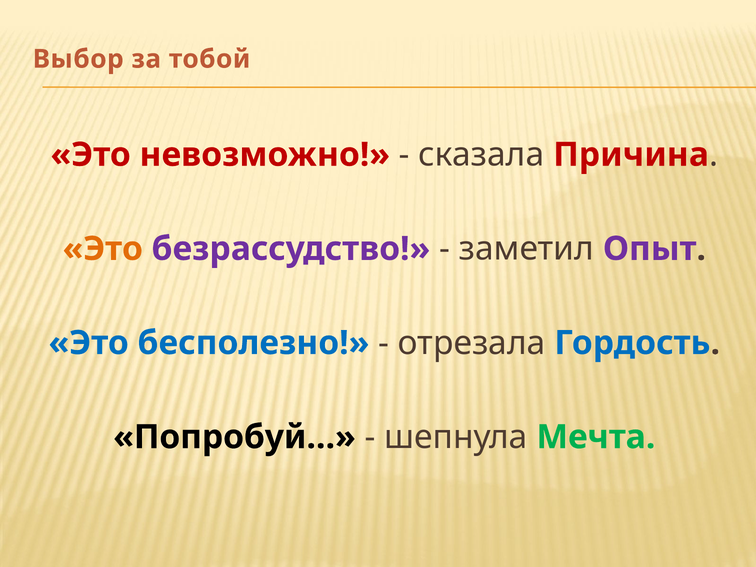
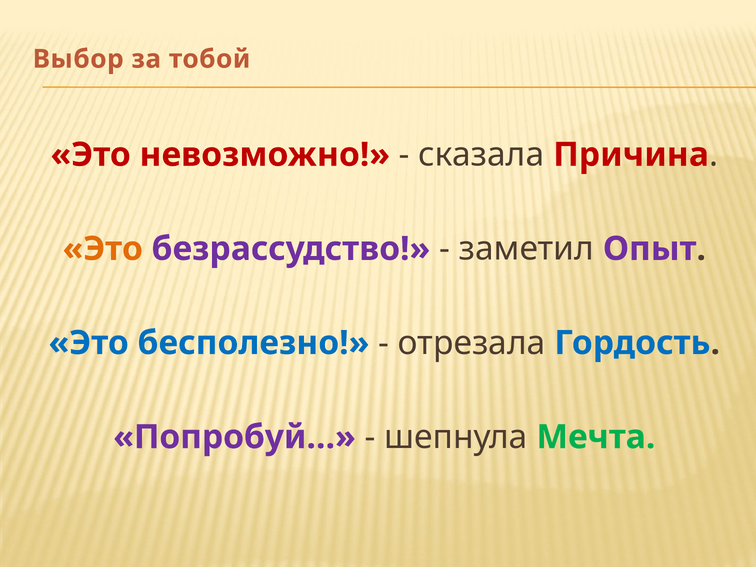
Попробуй… colour: black -> purple
